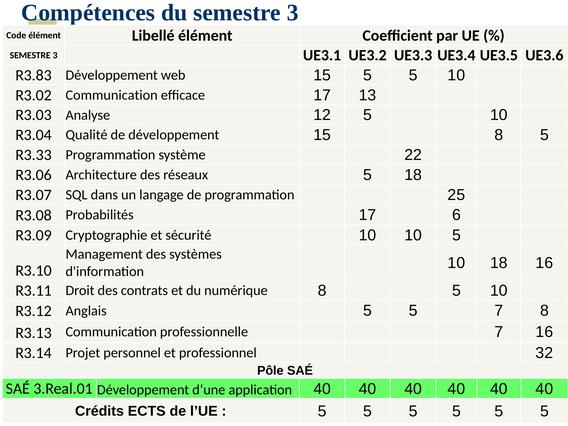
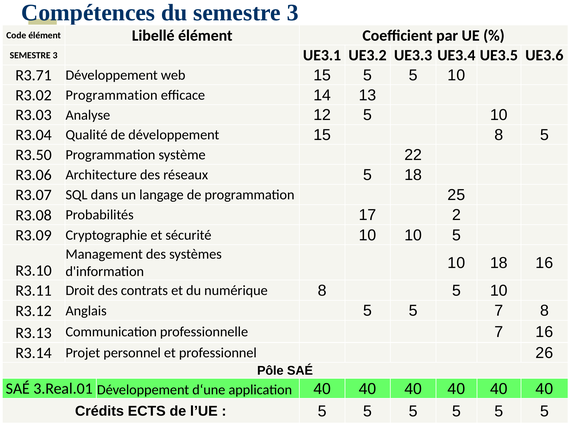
R3.83: R3.83 -> R3.71
R3.02 Communication: Communication -> Programmation
efficace 17: 17 -> 14
R3.33: R3.33 -> R3.50
6: 6 -> 2
32: 32 -> 26
